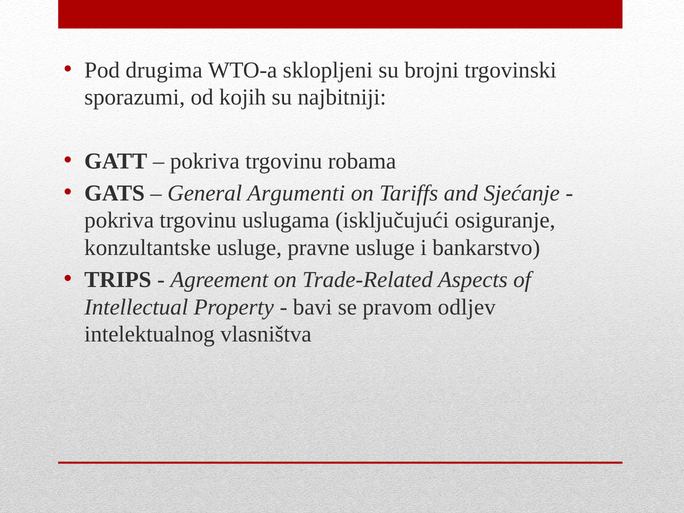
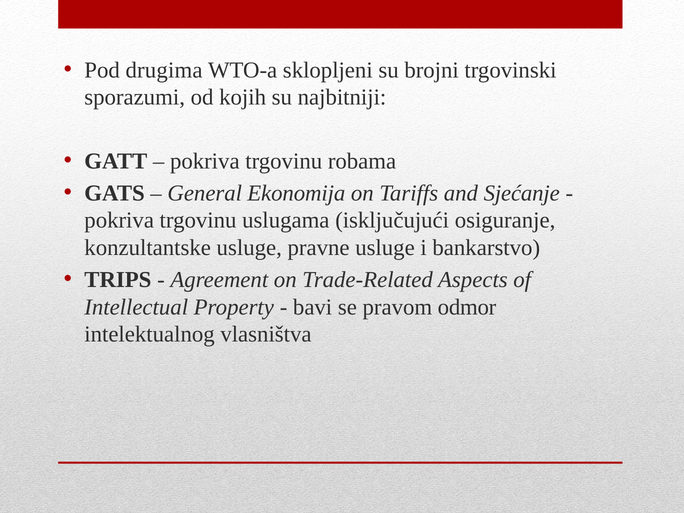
Argumenti: Argumenti -> Ekonomija
odljev: odljev -> odmor
